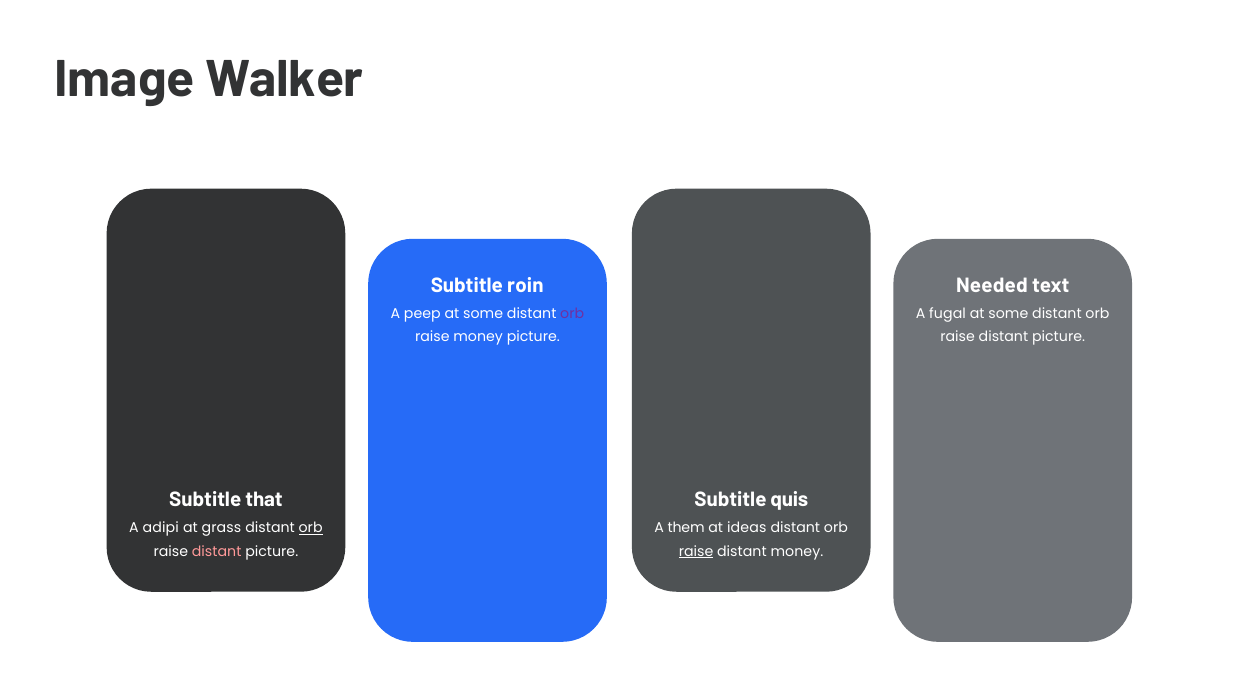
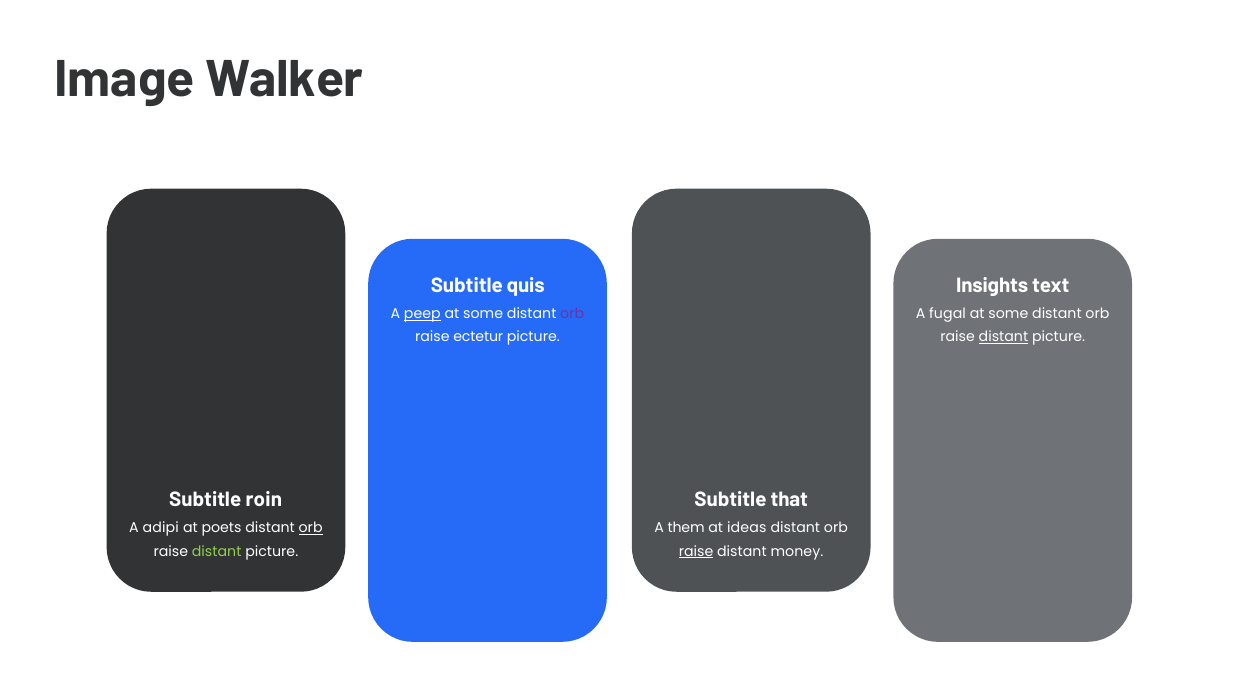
roin: roin -> quis
Needed: Needed -> Insights
peep underline: none -> present
raise money: money -> ectetur
distant at (1003, 337) underline: none -> present
that: that -> roin
quis: quis -> that
grass: grass -> poets
distant at (217, 551) colour: pink -> light green
